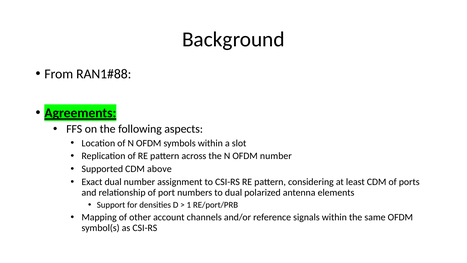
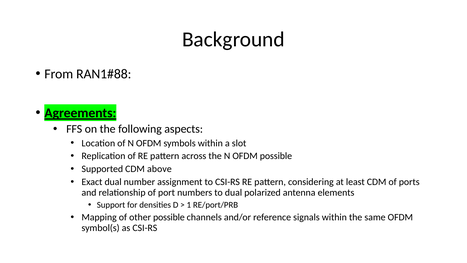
OFDM number: number -> possible
other account: account -> possible
